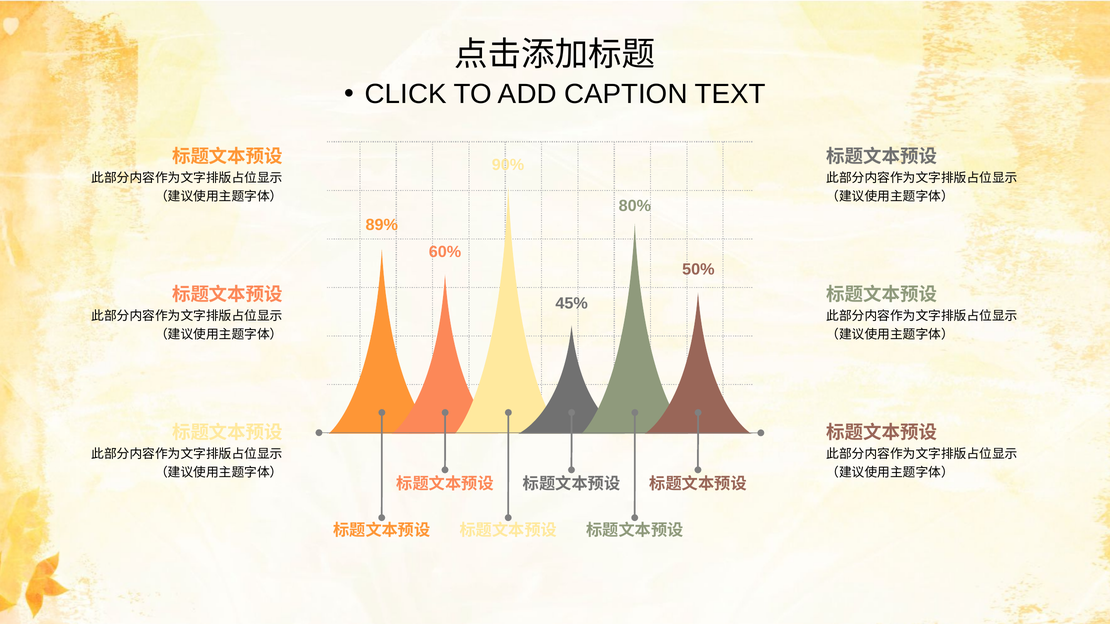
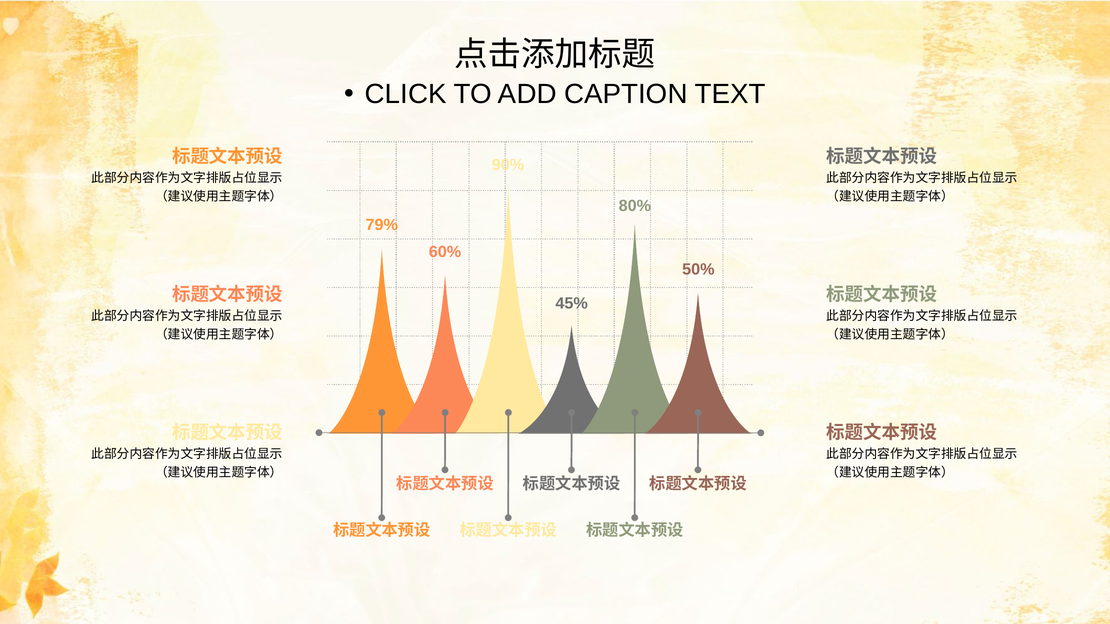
89%: 89% -> 79%
